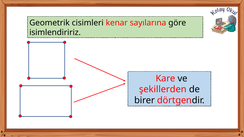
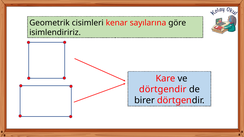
şekillerden at (163, 90): şekillerden -> dörtgendir
